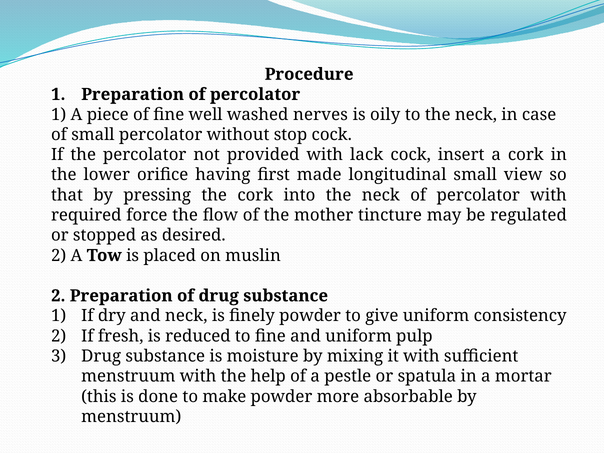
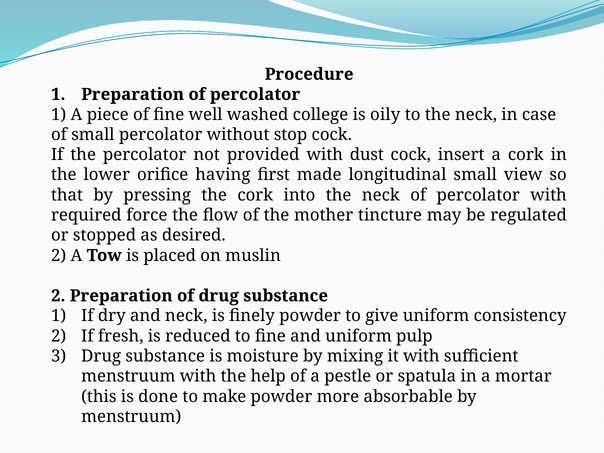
nerves: nerves -> college
lack: lack -> dust
